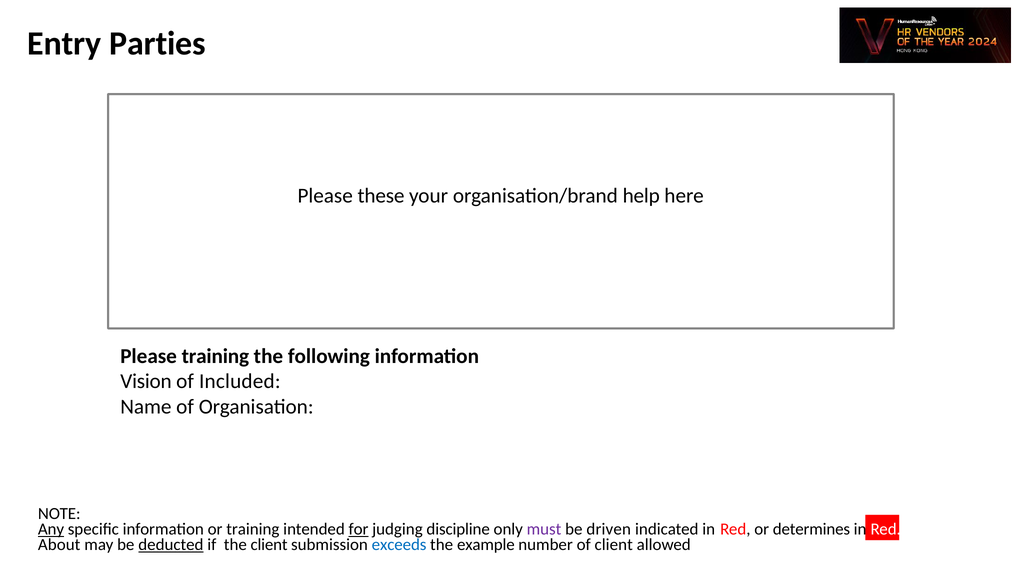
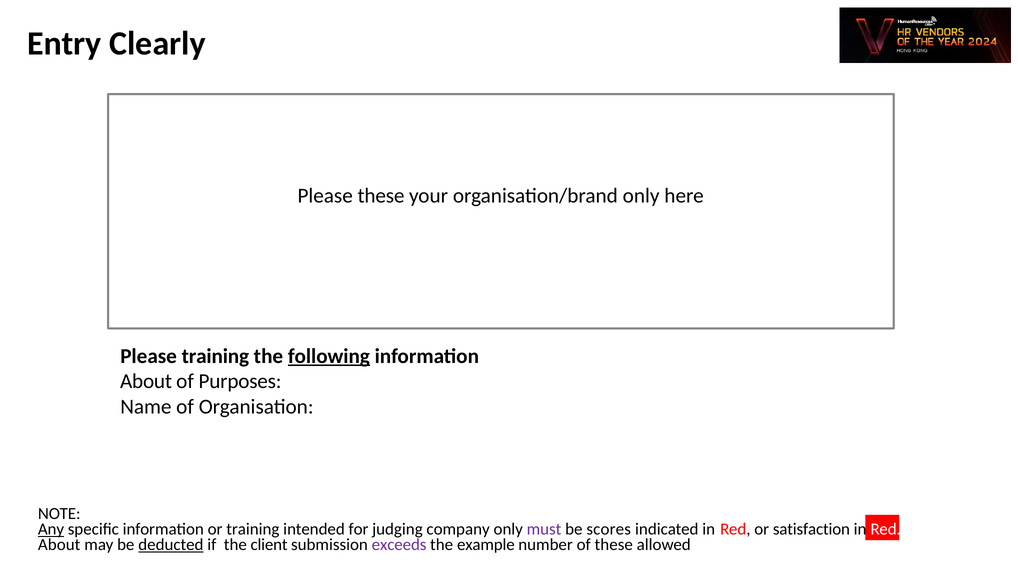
Parties: Parties -> Clearly
organisation/brand help: help -> only
following underline: none -> present
Vision at (146, 382): Vision -> About
Included: Included -> Purposes
for underline: present -> none
discipline: discipline -> company
driven: driven -> scores
determines: determines -> satisfaction
exceeds colour: blue -> purple
of client: client -> these
